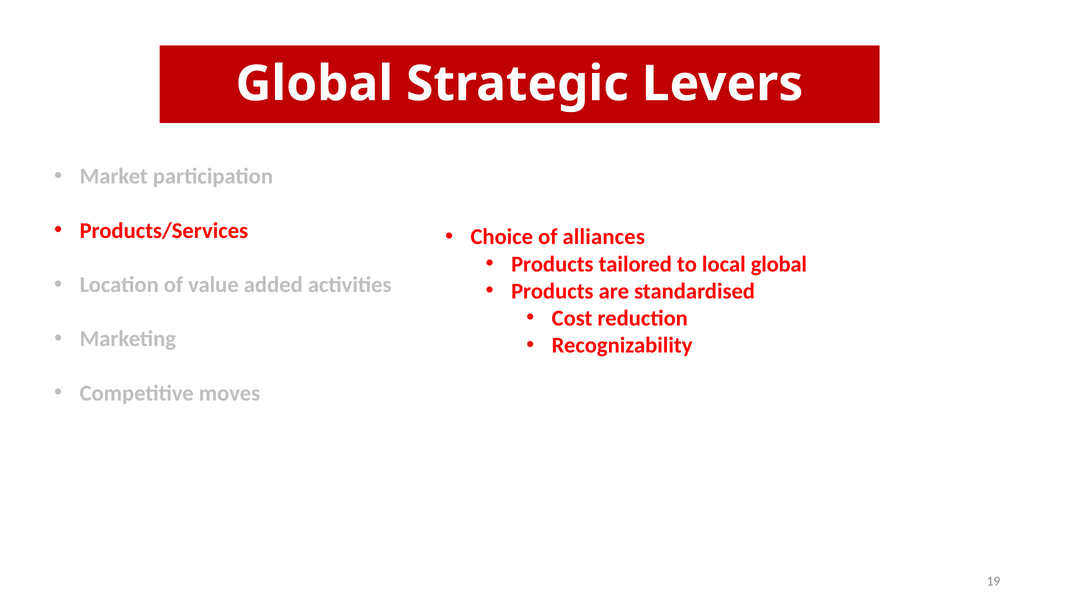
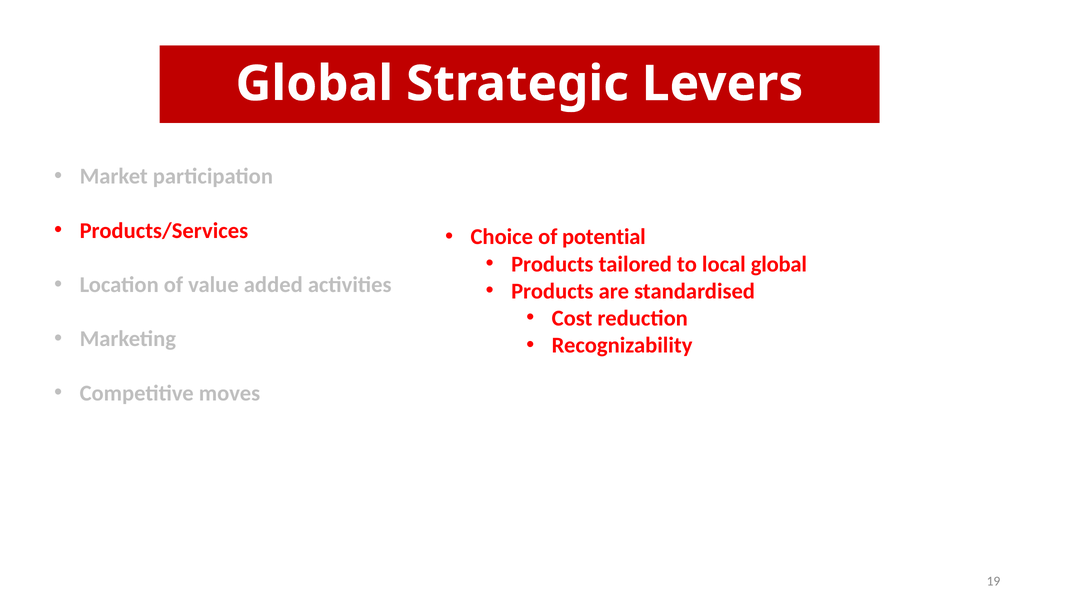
alliances: alliances -> potential
